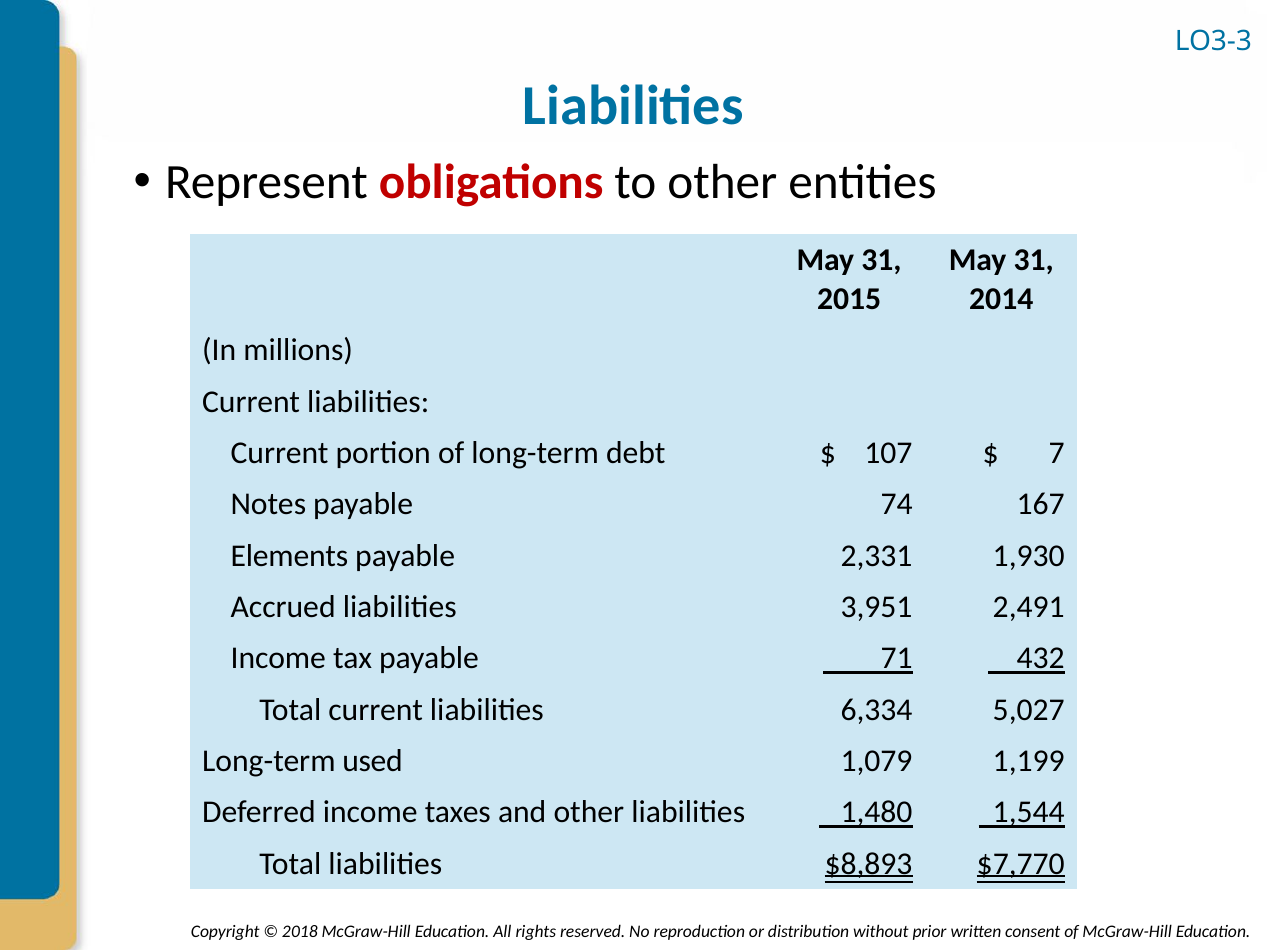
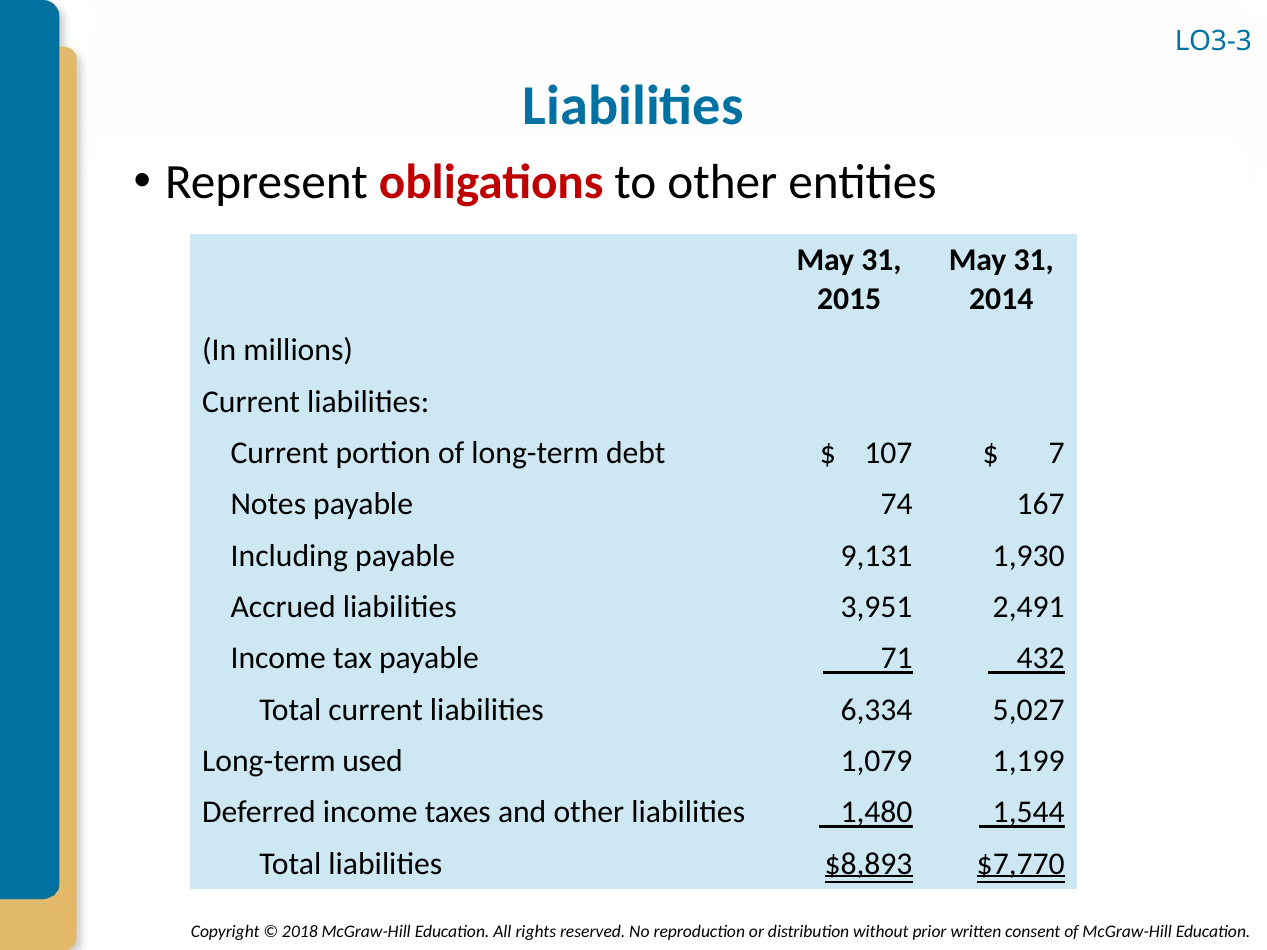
Elements: Elements -> Including
2,331: 2,331 -> 9,131
